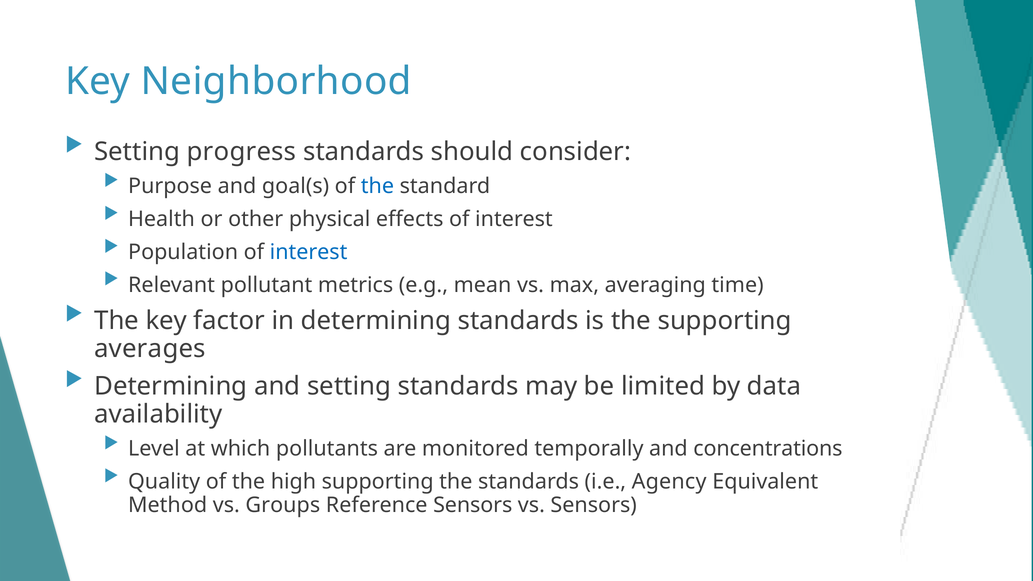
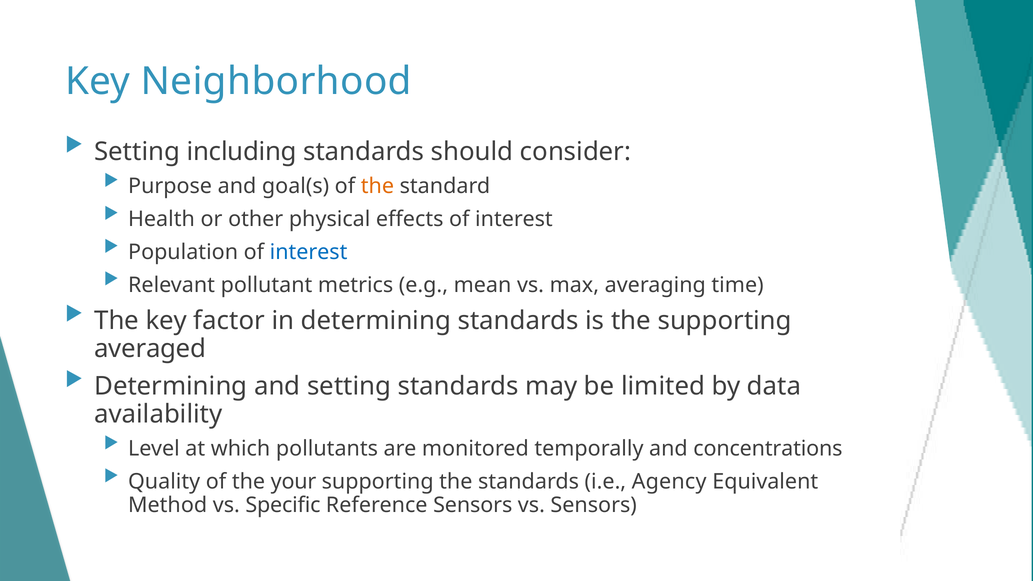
progress: progress -> including
the at (377, 186) colour: blue -> orange
averages: averages -> averaged
high: high -> your
Groups: Groups -> Specific
